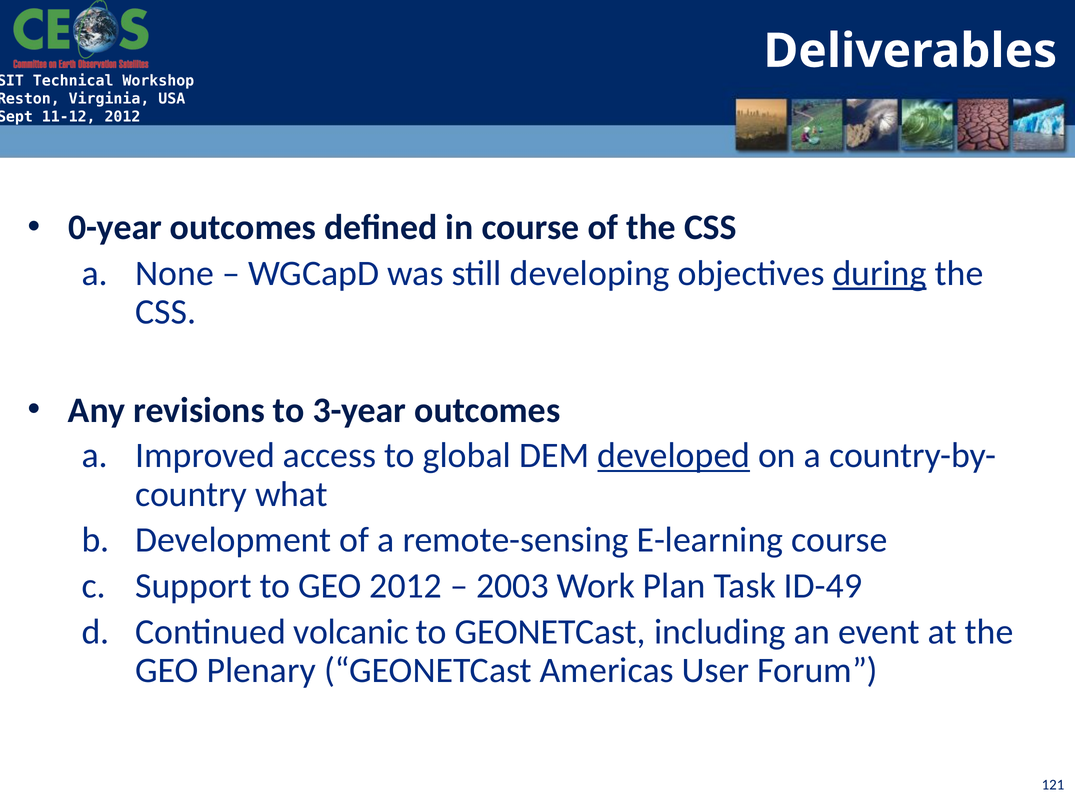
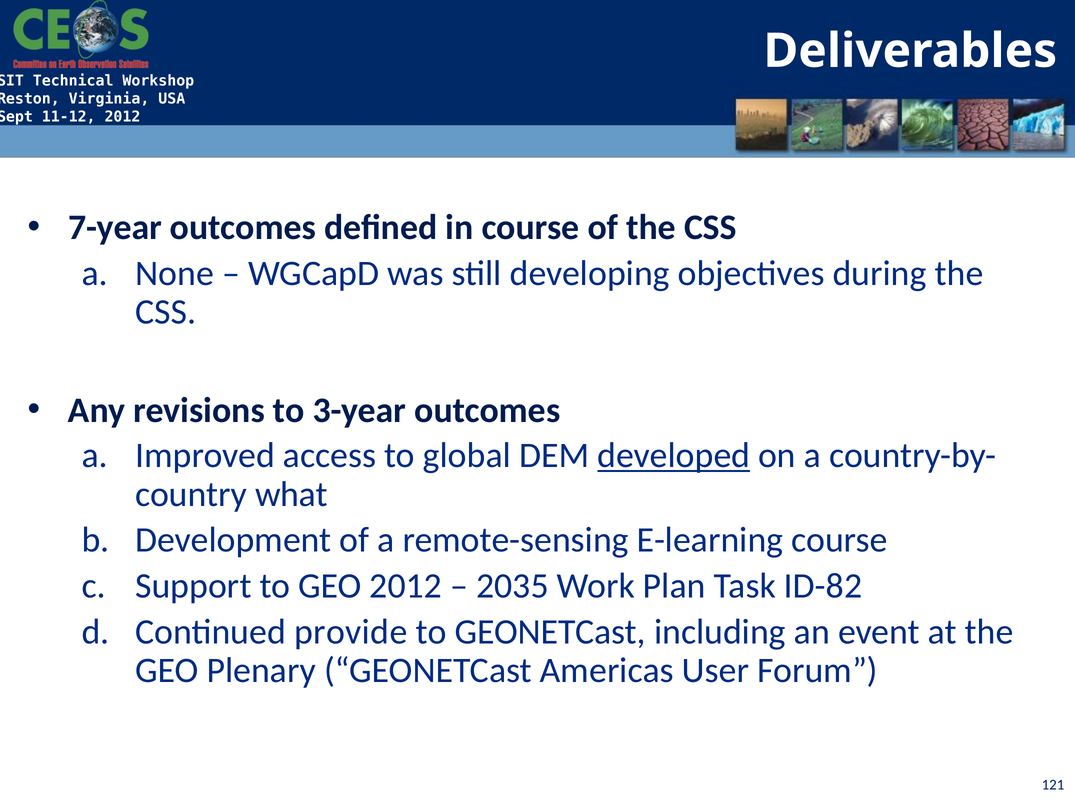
0-year: 0-year -> 7-year
during underline: present -> none
2003: 2003 -> 2035
ID-49: ID-49 -> ID-82
volcanic: volcanic -> provide
